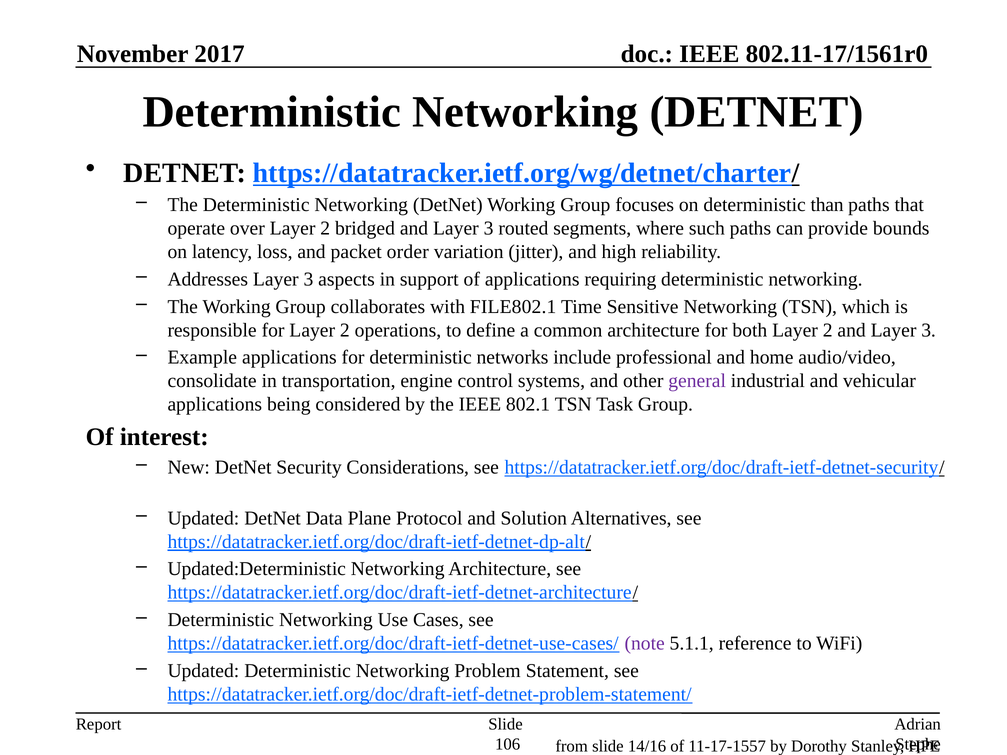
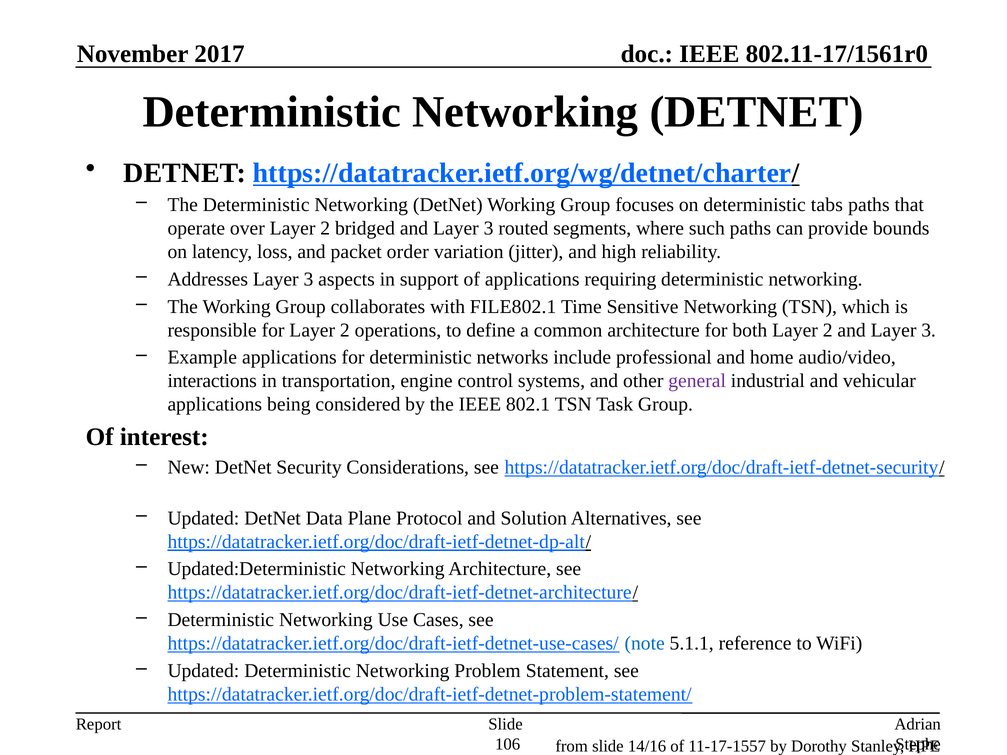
than: than -> tabs
consolidate: consolidate -> interactions
note colour: purple -> blue
